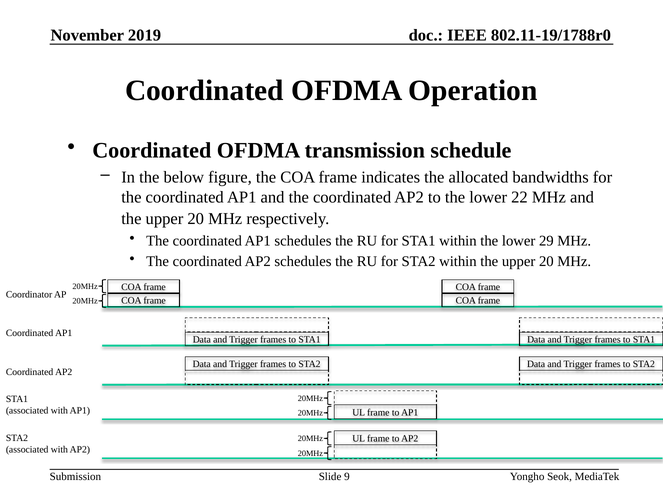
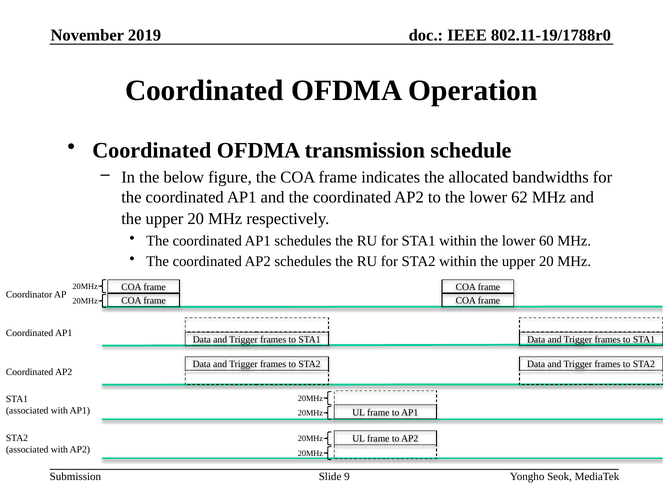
22: 22 -> 62
29: 29 -> 60
